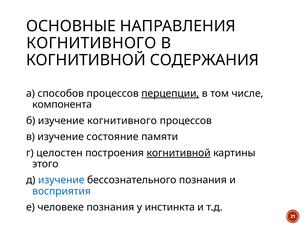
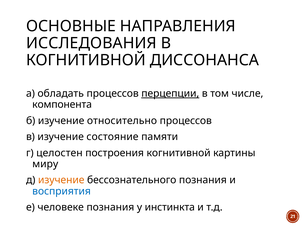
КОГНИТИВНОГО at (91, 43): КОГНИТИВНОГО -> ИССЛЕДОВАНИЯ
СОДЕРЖАНИЯ: СОДЕРЖАНИЯ -> ДИССОНАНСА
способов: способов -> обладать
изучение когнитивного: когнитивного -> относительно
когнитивной at (179, 153) underline: present -> none
этого: этого -> миру
изучение at (61, 180) colour: blue -> orange
